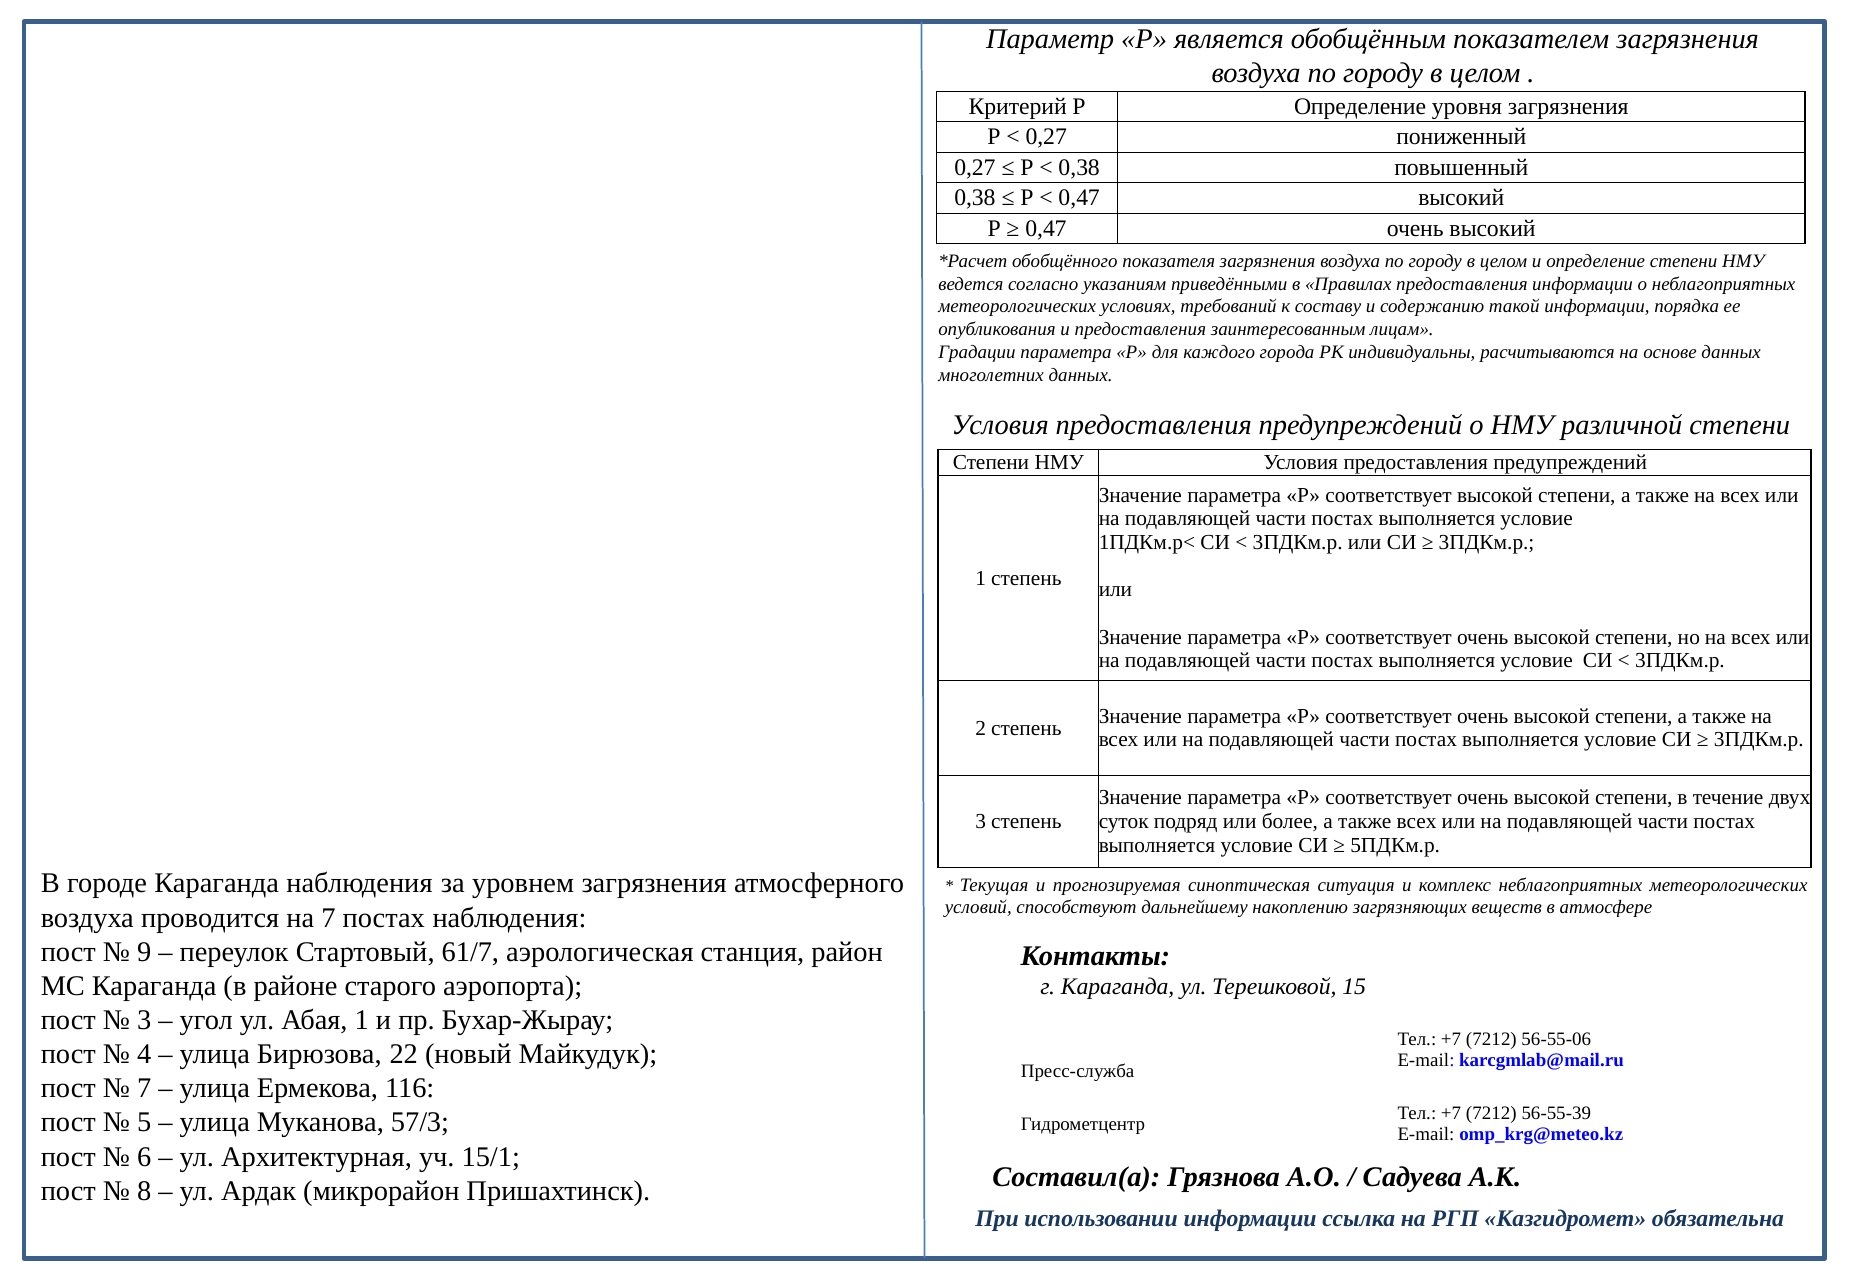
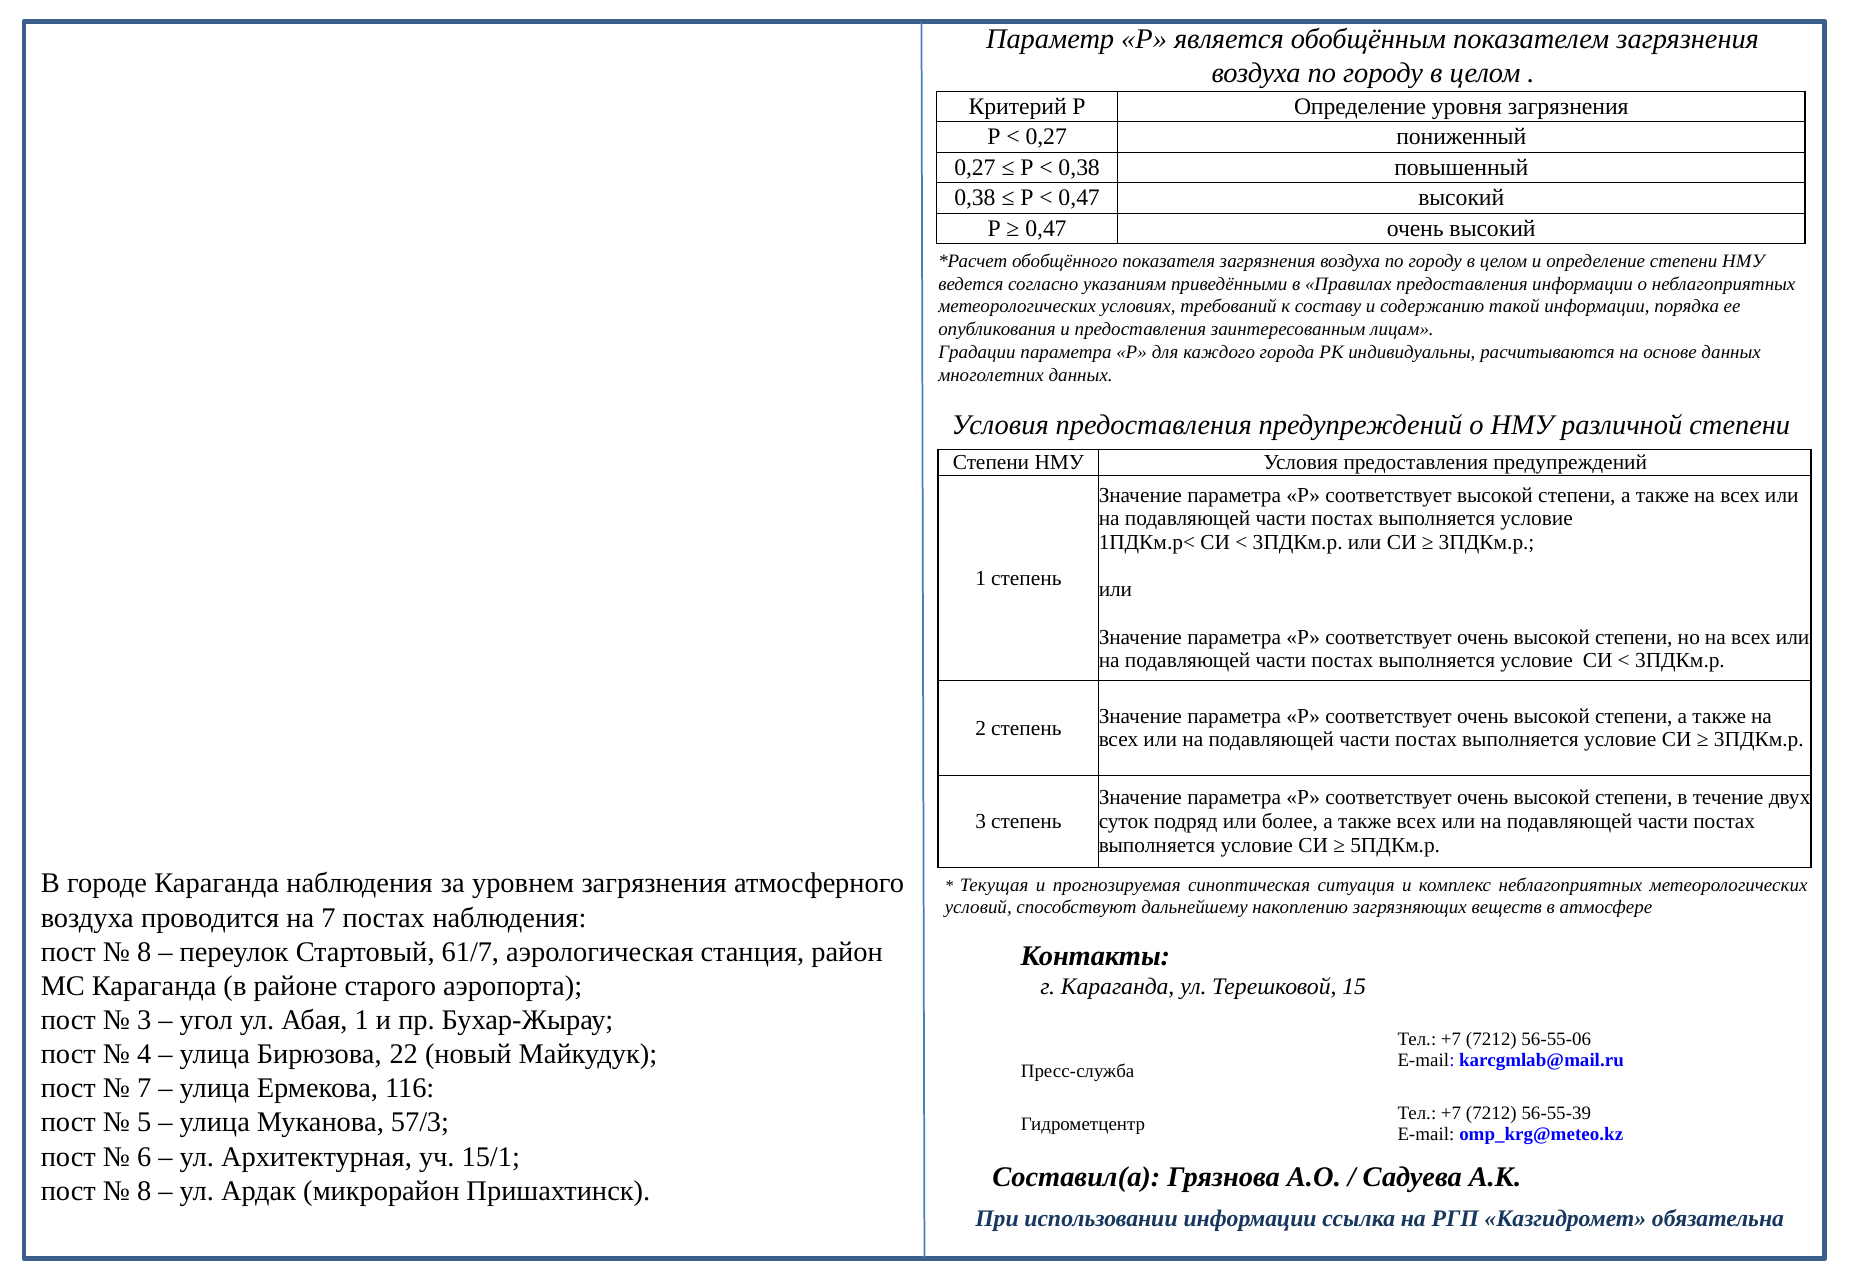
9 at (144, 952): 9 -> 8
